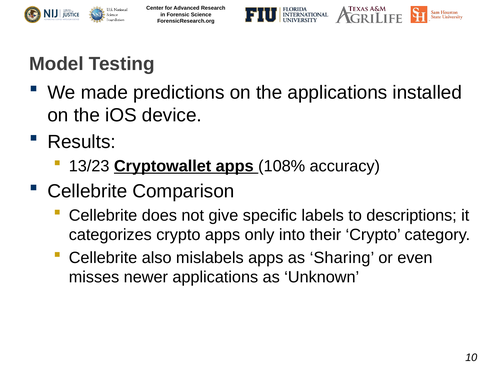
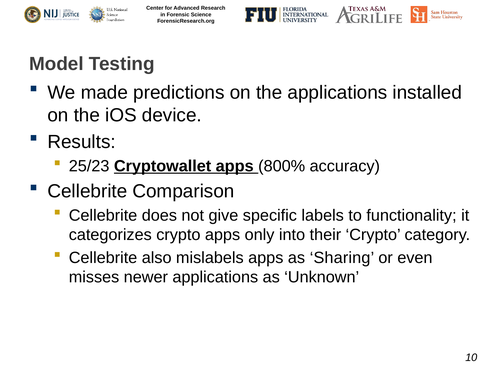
13/23: 13/23 -> 25/23
108%: 108% -> 800%
descriptions: descriptions -> functionality
